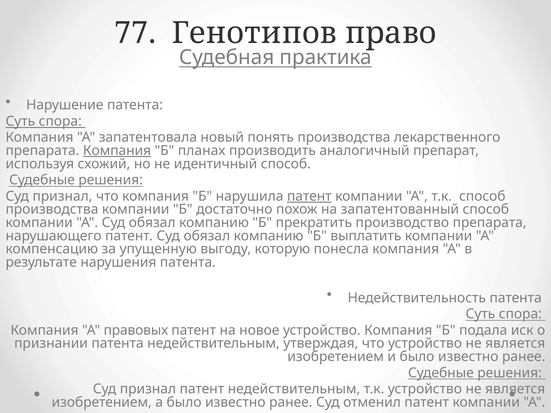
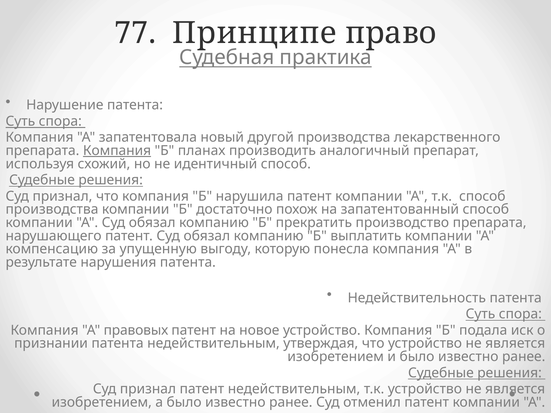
Генотипов: Генотипов -> Принципе
понять: понять -> другой
патент at (309, 196) underline: present -> none
